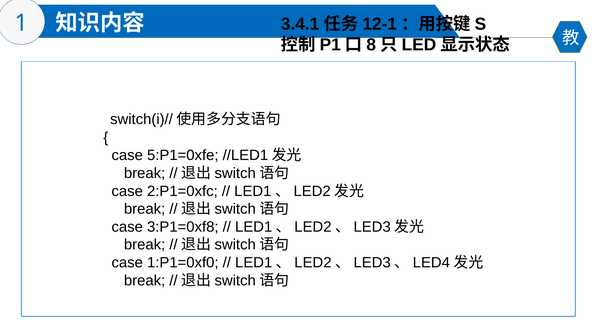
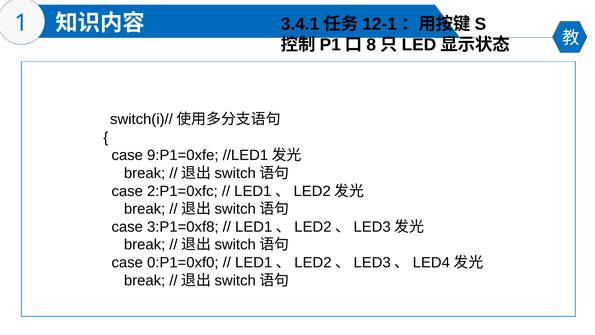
5:P1=0xfe: 5:P1=0xfe -> 9:P1=0xfe
1:P1=0xf0: 1:P1=0xf0 -> 0:P1=0xf0
